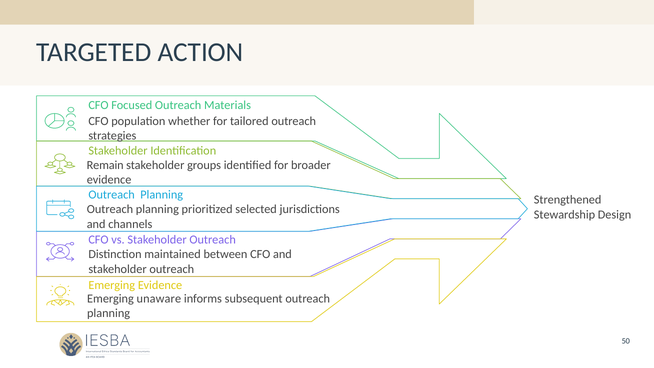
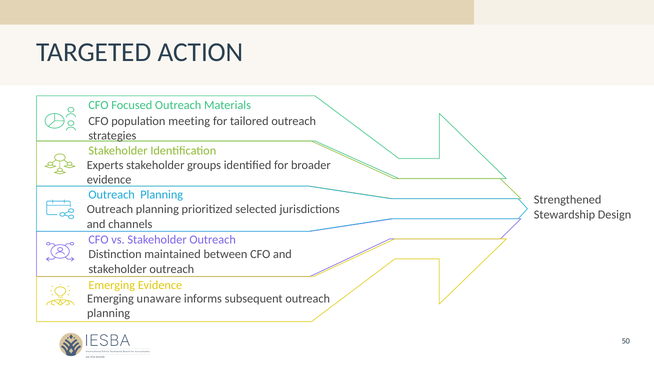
whether: whether -> meeting
Remain: Remain -> Experts
